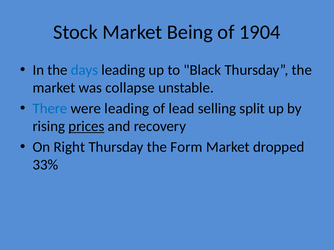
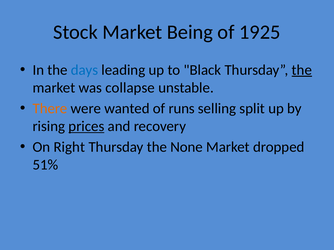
1904: 1904 -> 1925
the at (302, 70) underline: none -> present
There colour: blue -> orange
were leading: leading -> wanted
lead: lead -> runs
Form: Form -> None
33%: 33% -> 51%
